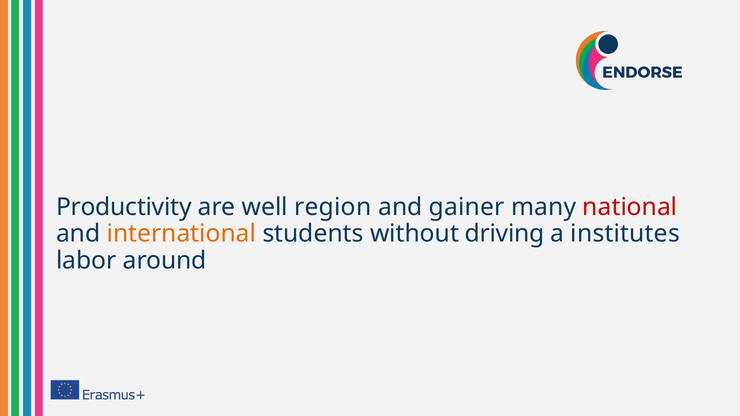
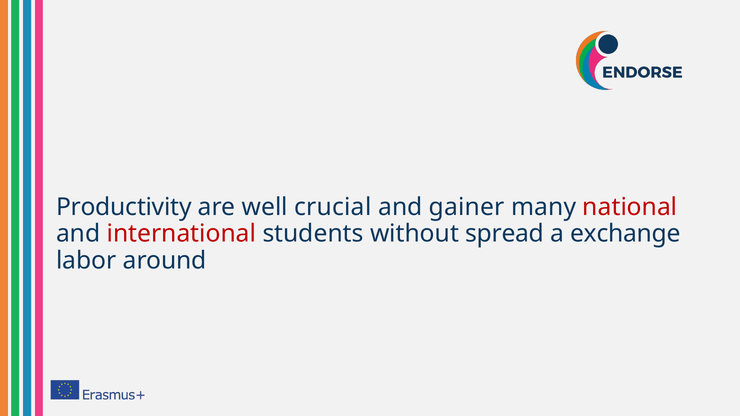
region: region -> crucial
international colour: orange -> red
driving: driving -> spread
institutes: institutes -> exchange
